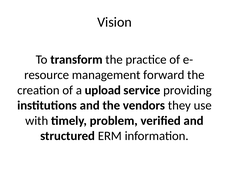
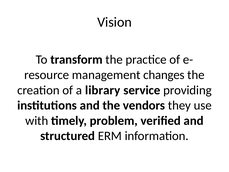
forward: forward -> changes
upload: upload -> library
